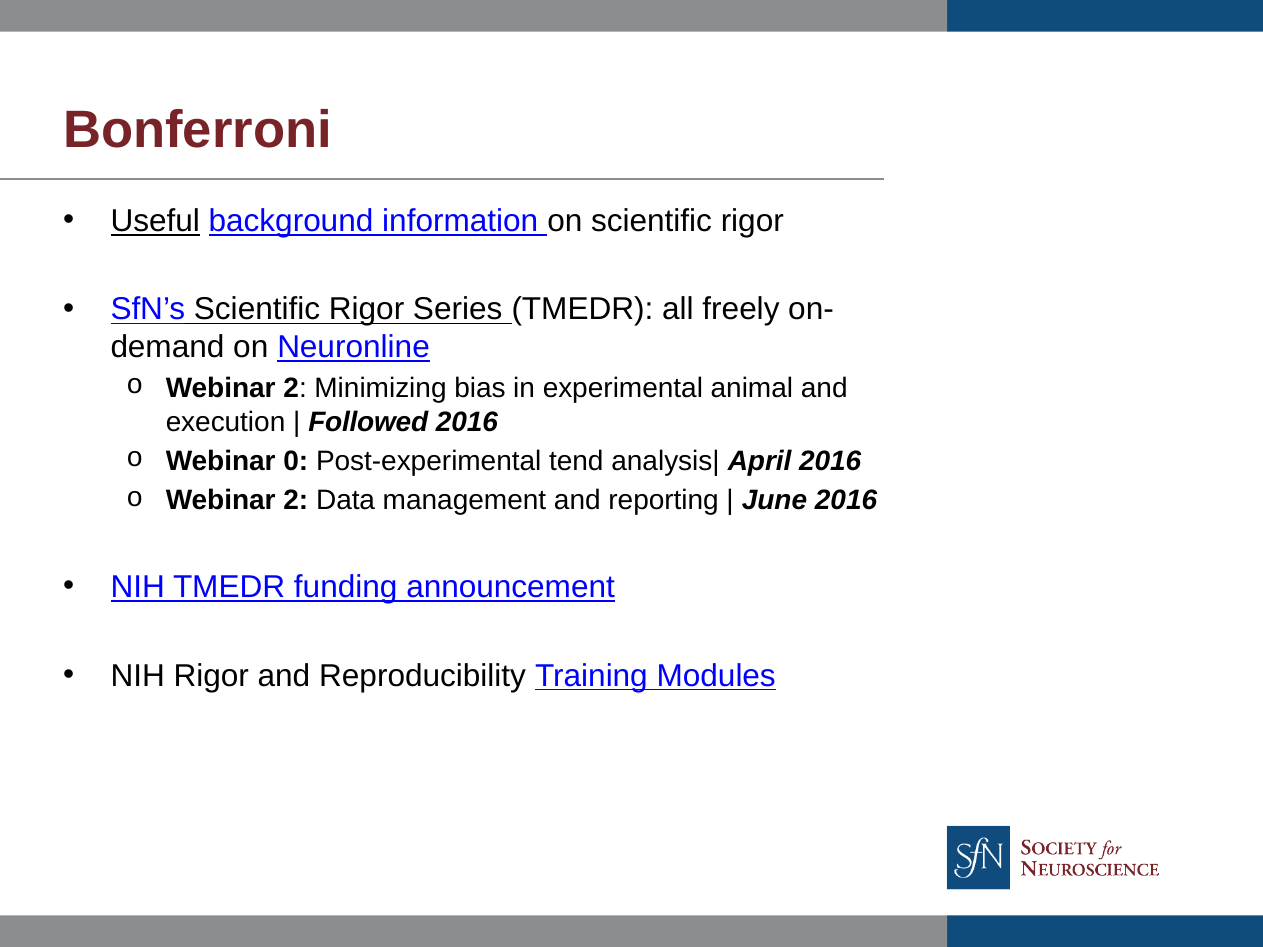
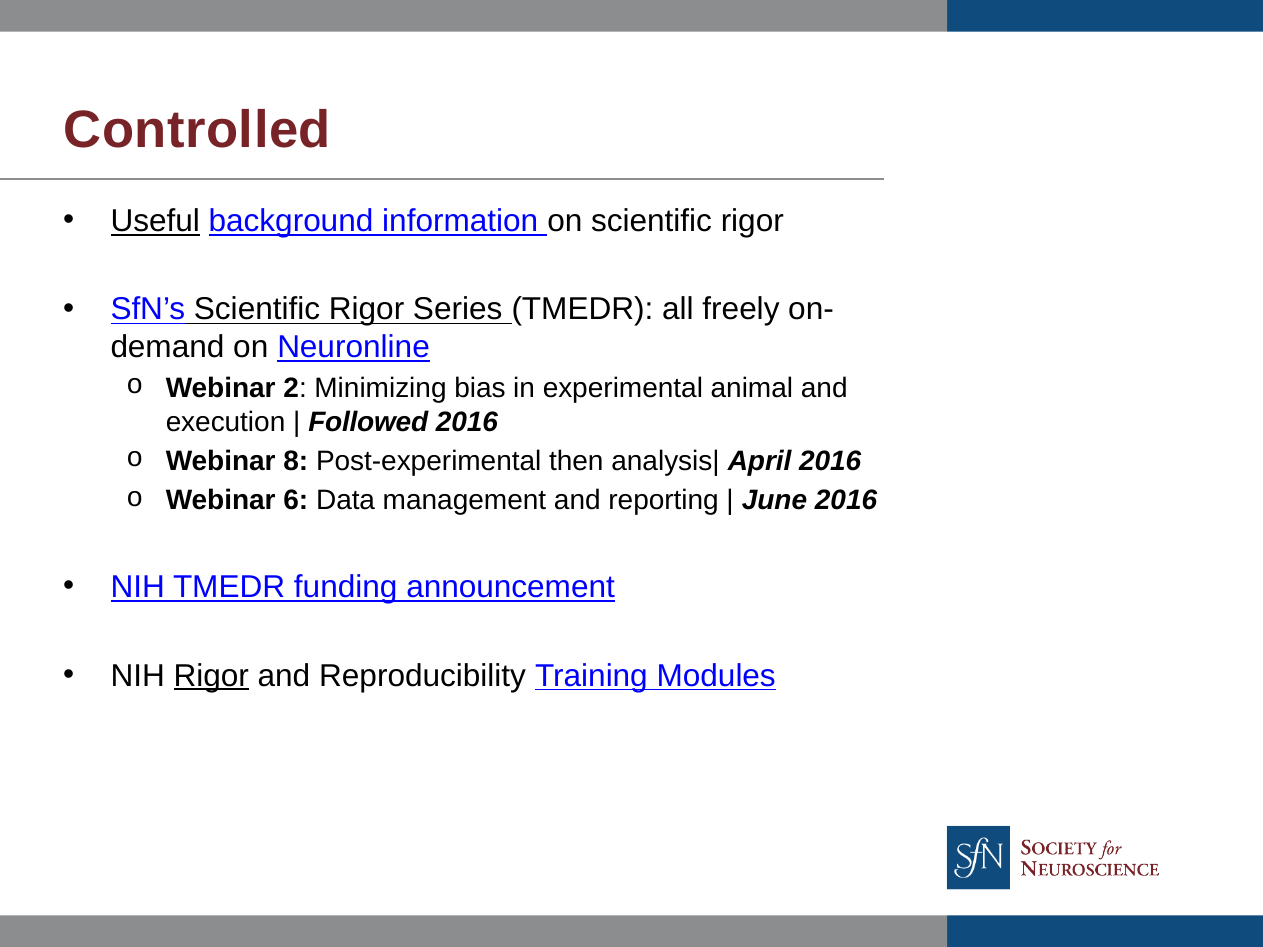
Bonferroni: Bonferroni -> Controlled
0: 0 -> 8
tend: tend -> then
2 at (296, 501): 2 -> 6
Rigor at (211, 676) underline: none -> present
